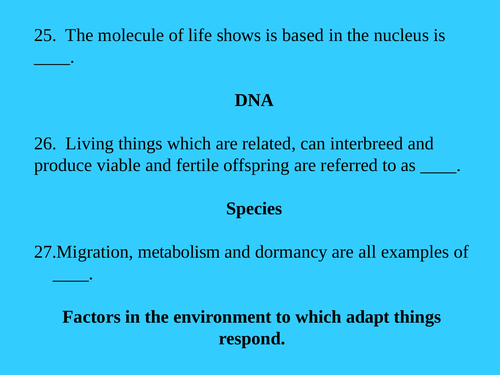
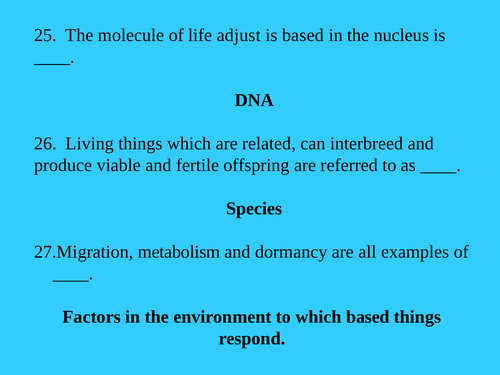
shows: shows -> adjust
which adapt: adapt -> based
